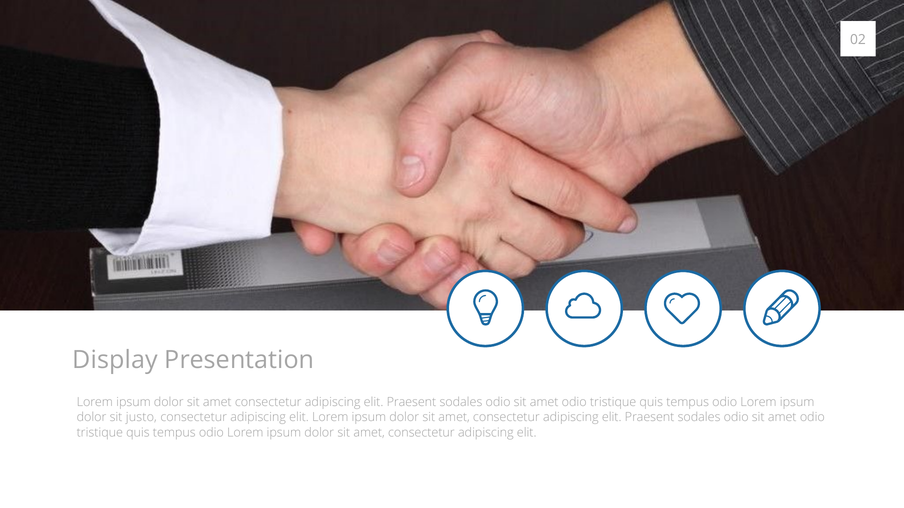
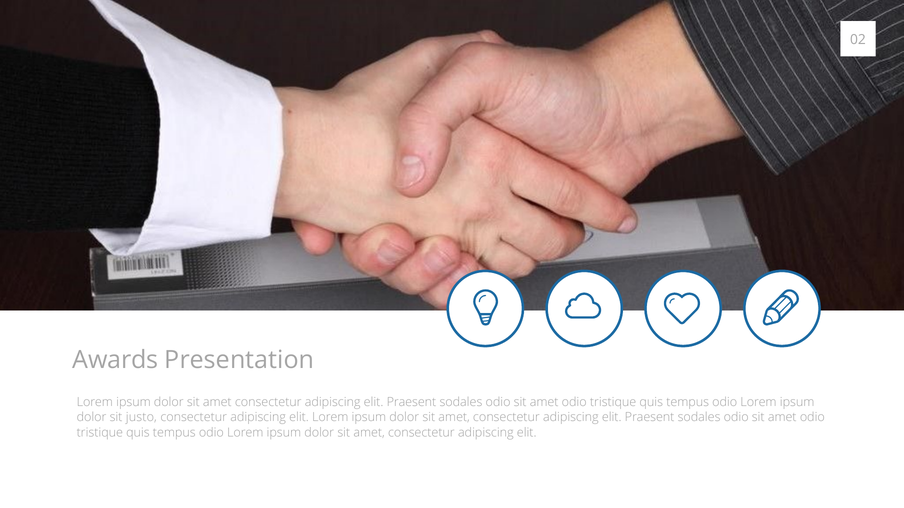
Display: Display -> Awards
